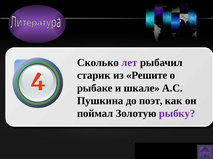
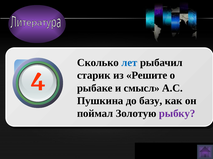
лет colour: purple -> blue
шкале: шкале -> смысл
поэт: поэт -> базу
